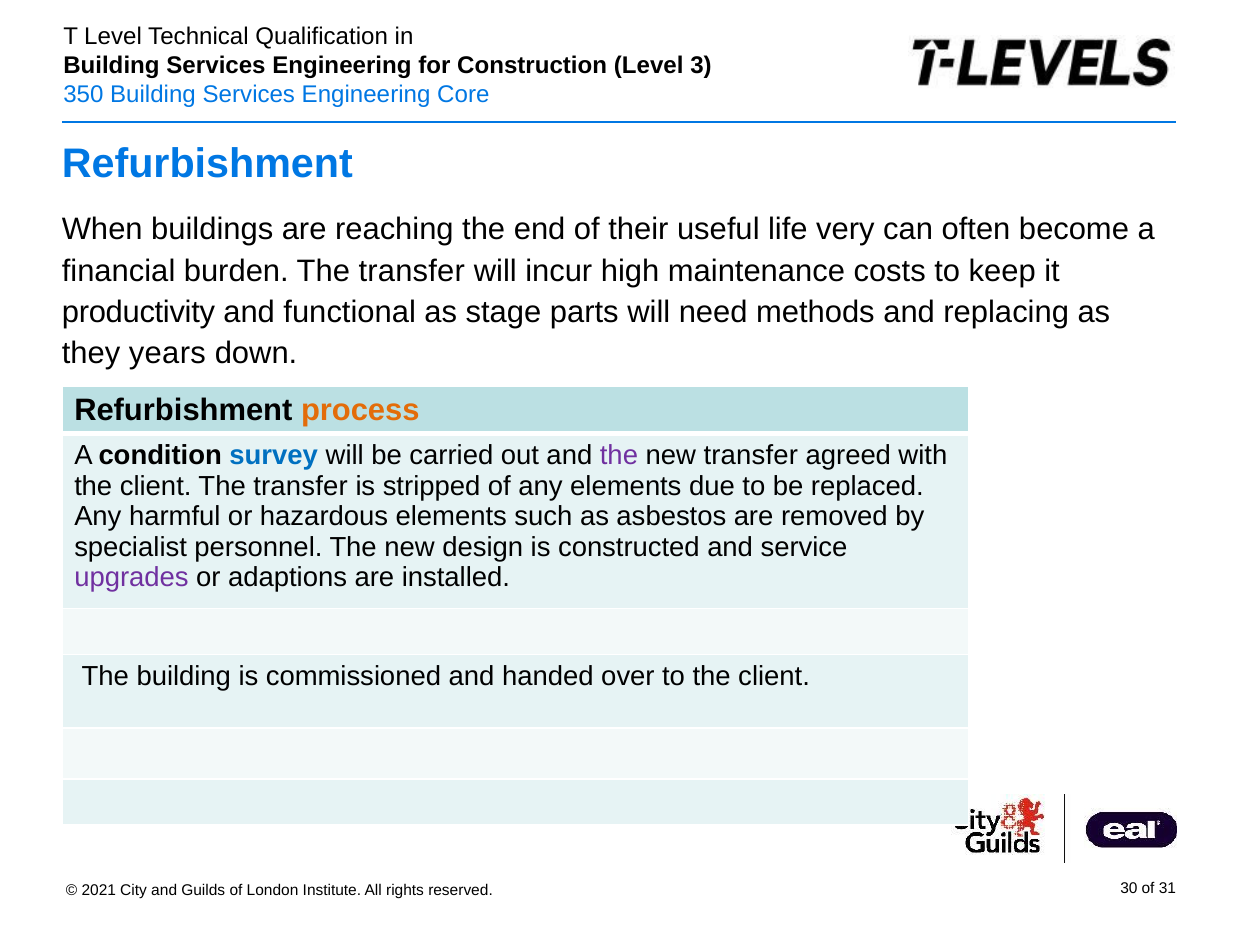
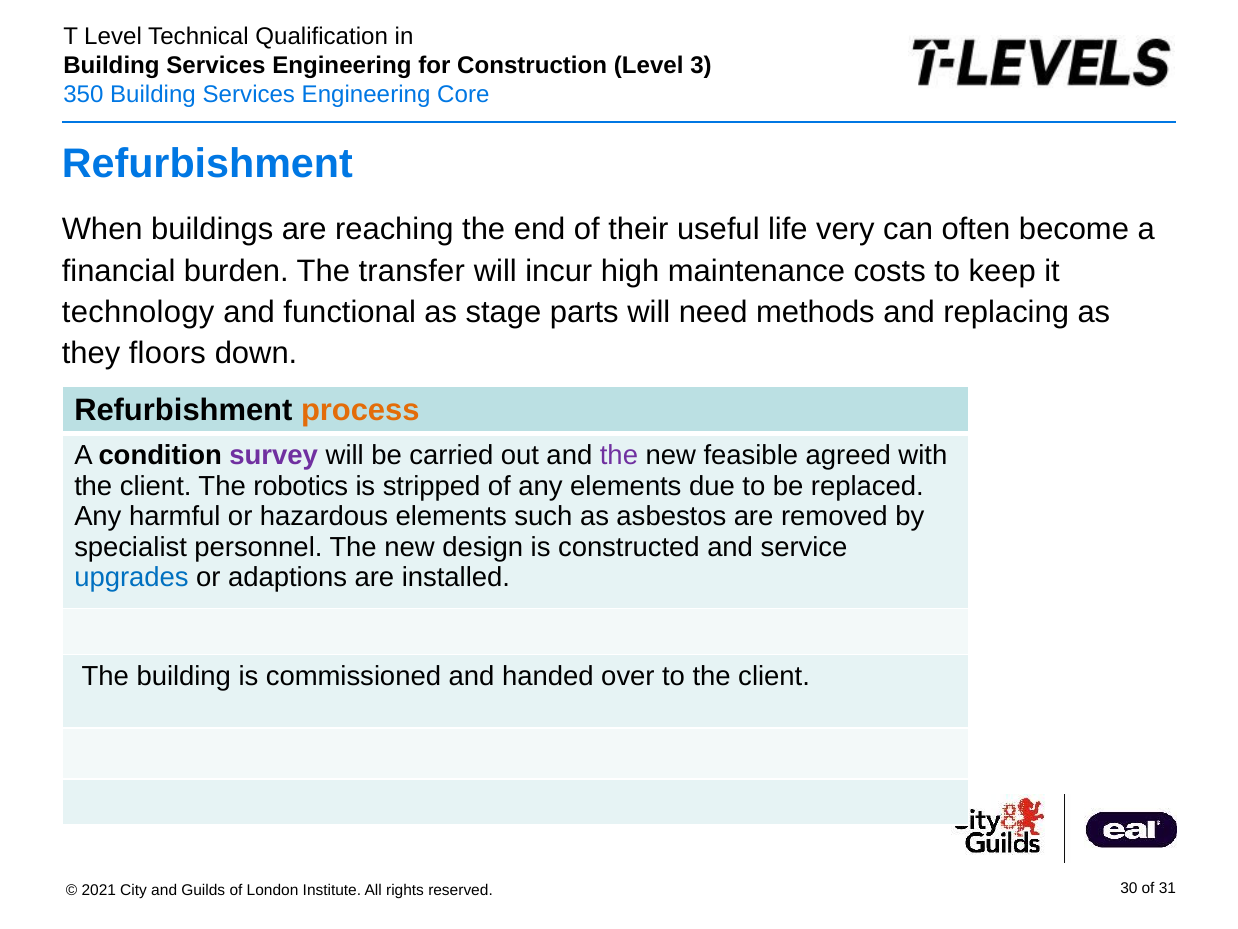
productivity: productivity -> technology
years: years -> floors
survey colour: blue -> purple
new transfer: transfer -> feasible
client The transfer: transfer -> robotics
upgrades colour: purple -> blue
